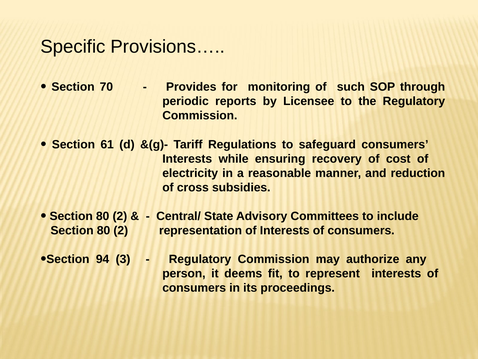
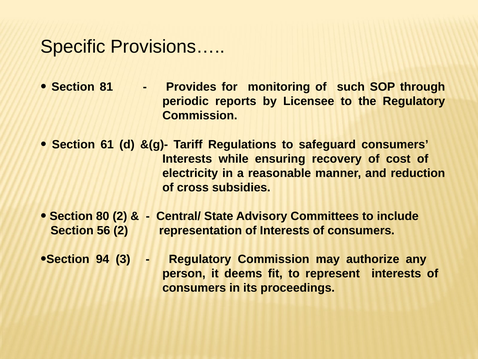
70: 70 -> 81
80 at (104, 230): 80 -> 56
